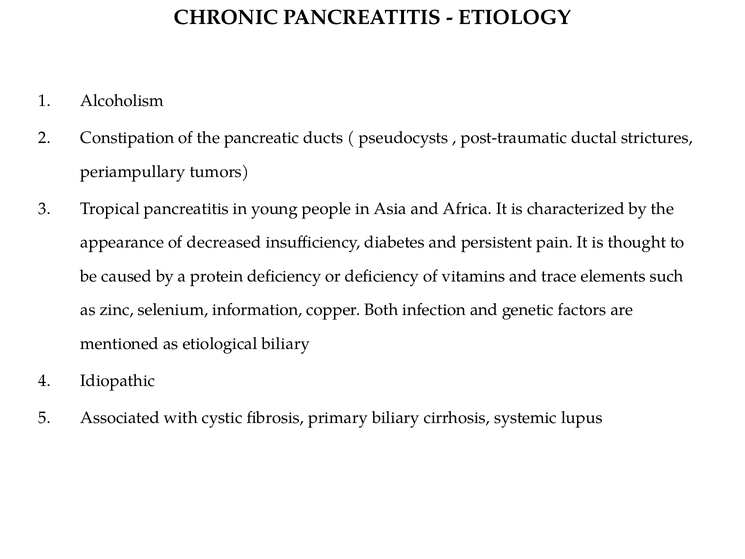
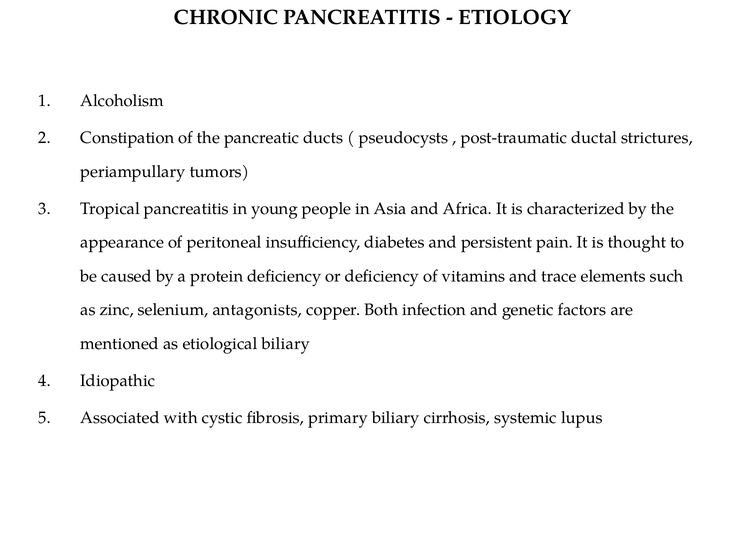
decreased: decreased -> peritoneal
information: information -> antagonists
